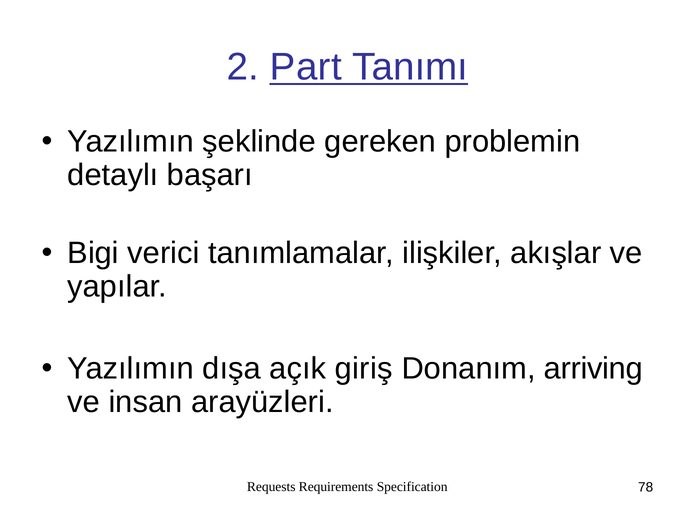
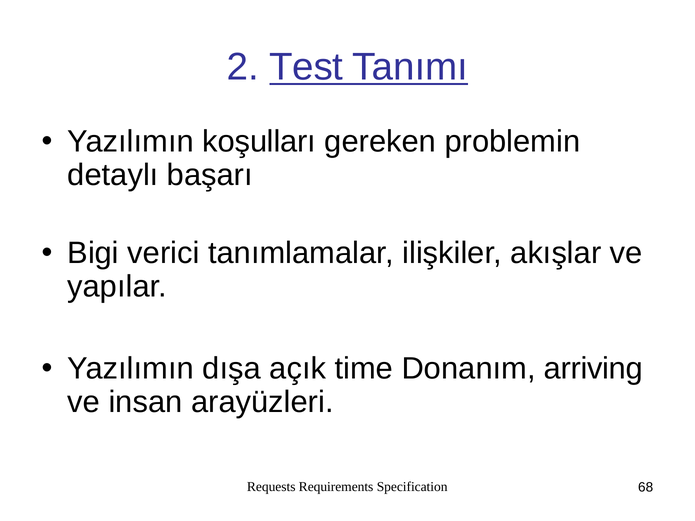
Part: Part -> Test
şeklinde: şeklinde -> koşulları
giriş: giriş -> time
78: 78 -> 68
